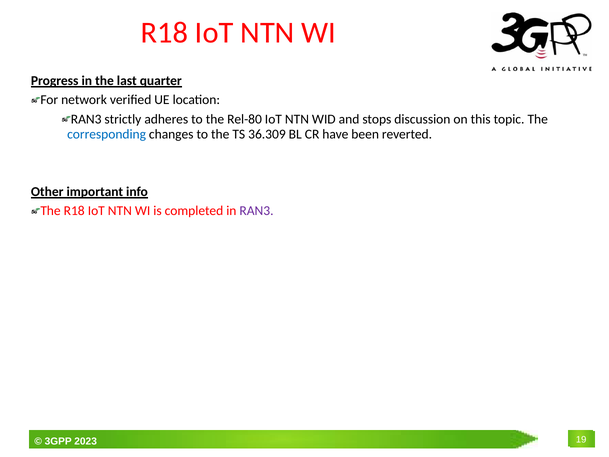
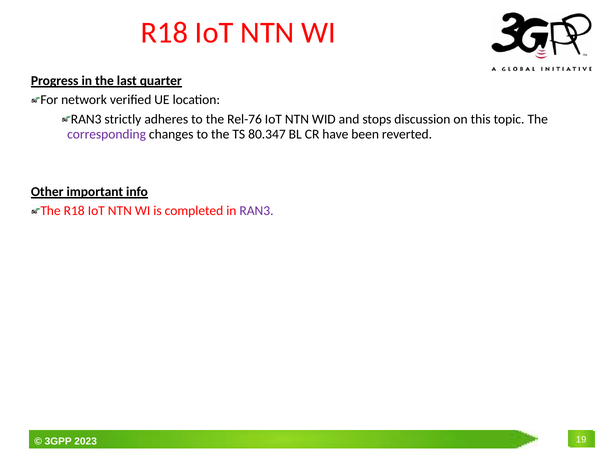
Rel-80: Rel-80 -> Rel-76
corresponding colour: blue -> purple
36.309: 36.309 -> 80.347
